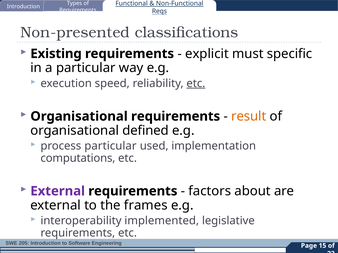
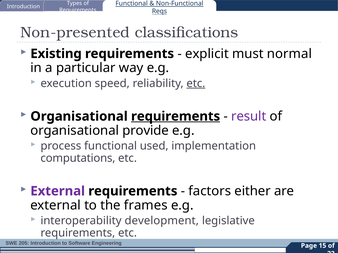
specific: specific -> normal
requirements at (176, 117) underline: none -> present
result colour: orange -> purple
defined: defined -> provide
process particular: particular -> functional
about: about -> either
implemented: implemented -> development
